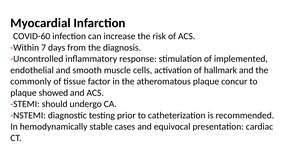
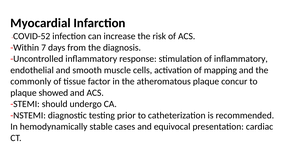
COVID-60: COVID-60 -> COVID-52
of implemented: implemented -> inflammatory
hallmark: hallmark -> mapping
